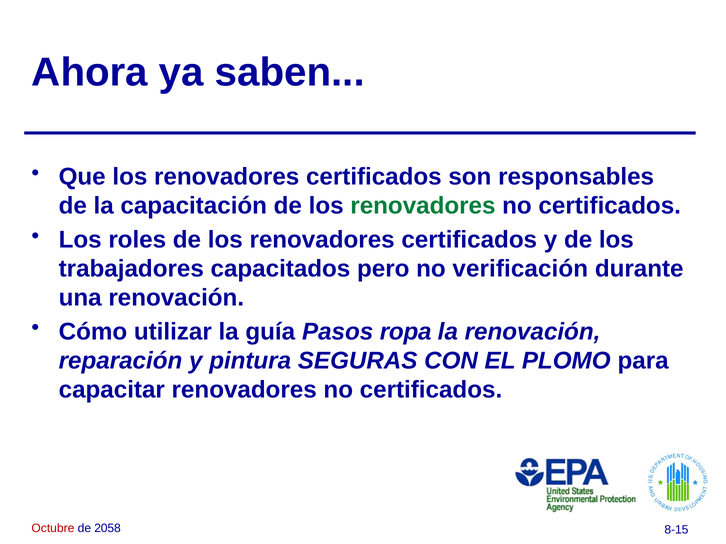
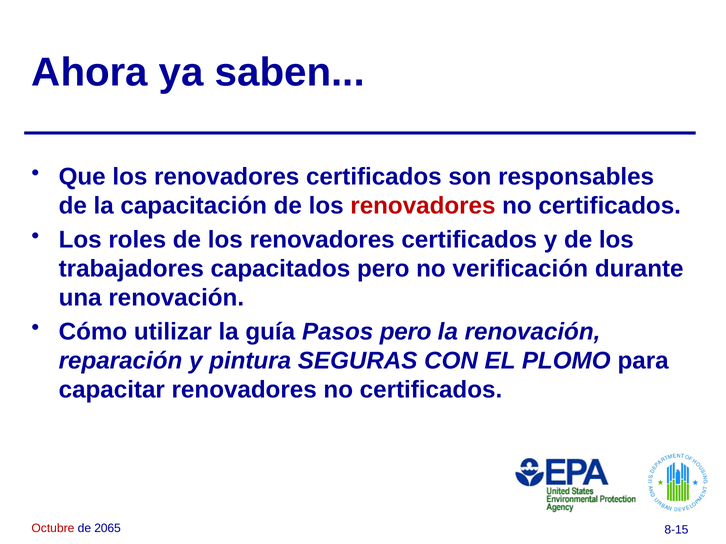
renovadores at (423, 206) colour: green -> red
Pasos ropa: ropa -> pero
2058: 2058 -> 2065
